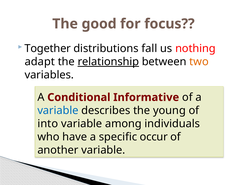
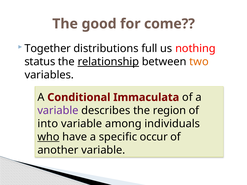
focus: focus -> come
fall: fall -> full
adapt: adapt -> status
Informative: Informative -> Immaculata
variable at (58, 111) colour: blue -> purple
young: young -> region
who underline: none -> present
